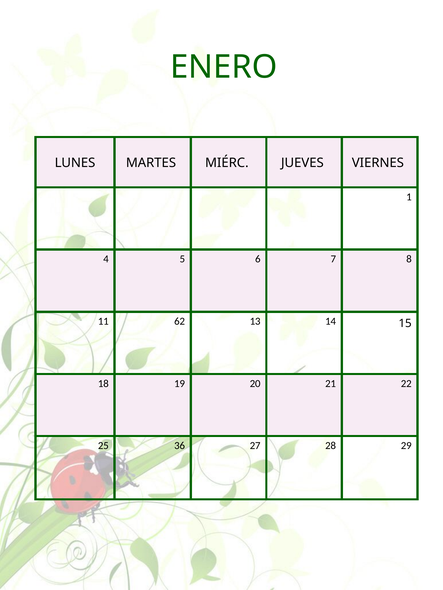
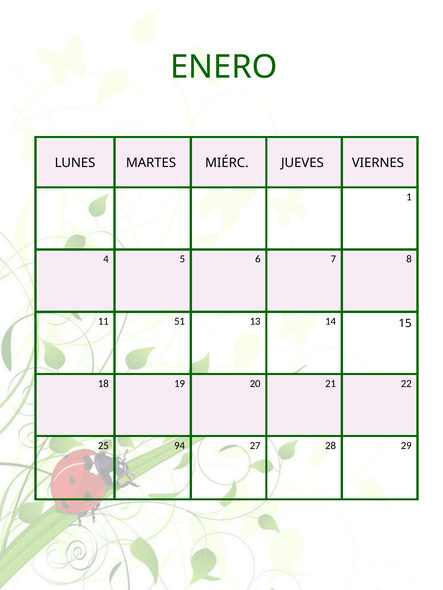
62: 62 -> 51
36: 36 -> 94
